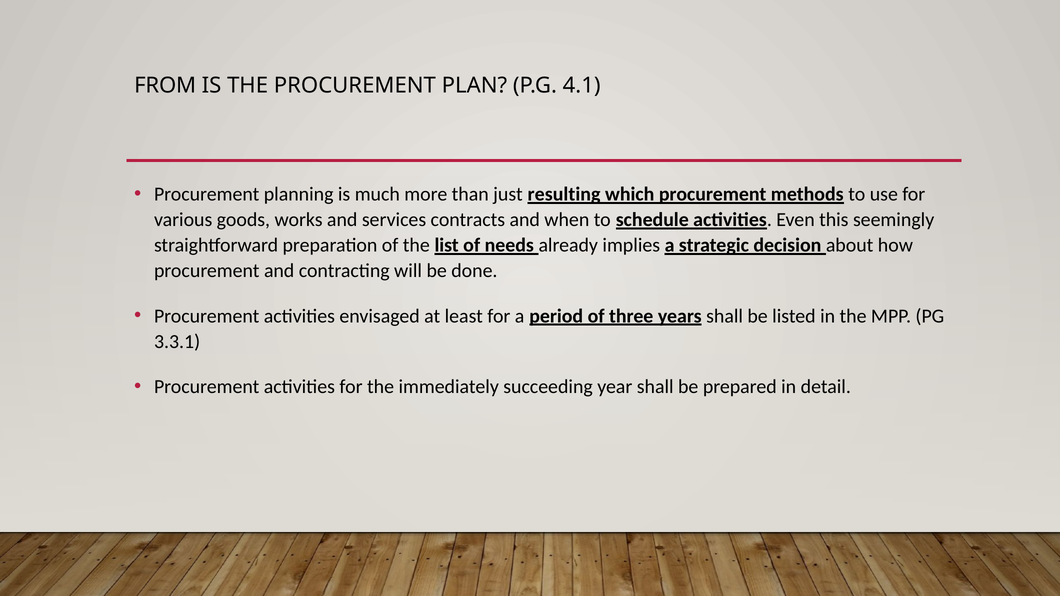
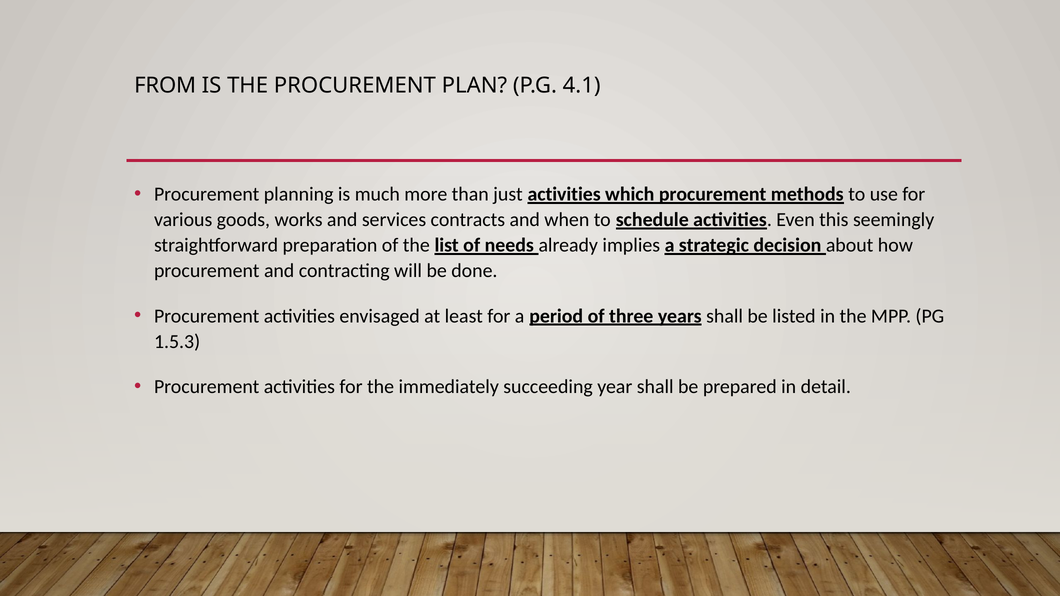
just resulting: resulting -> activities
3.3.1: 3.3.1 -> 1.5.3
